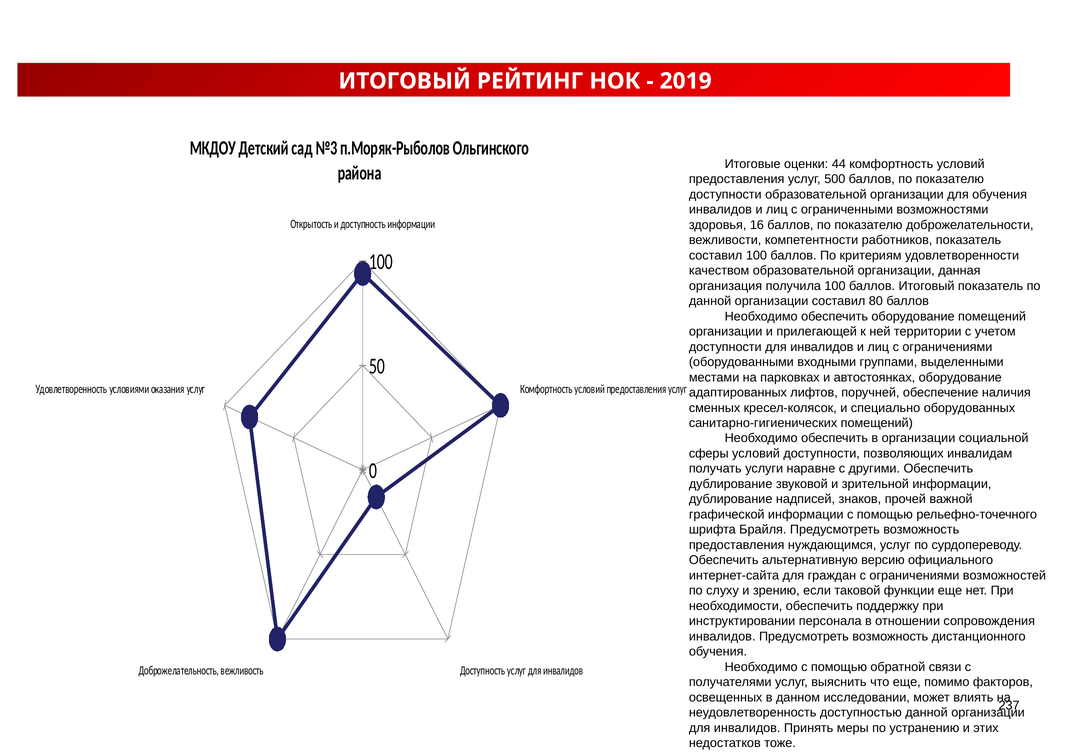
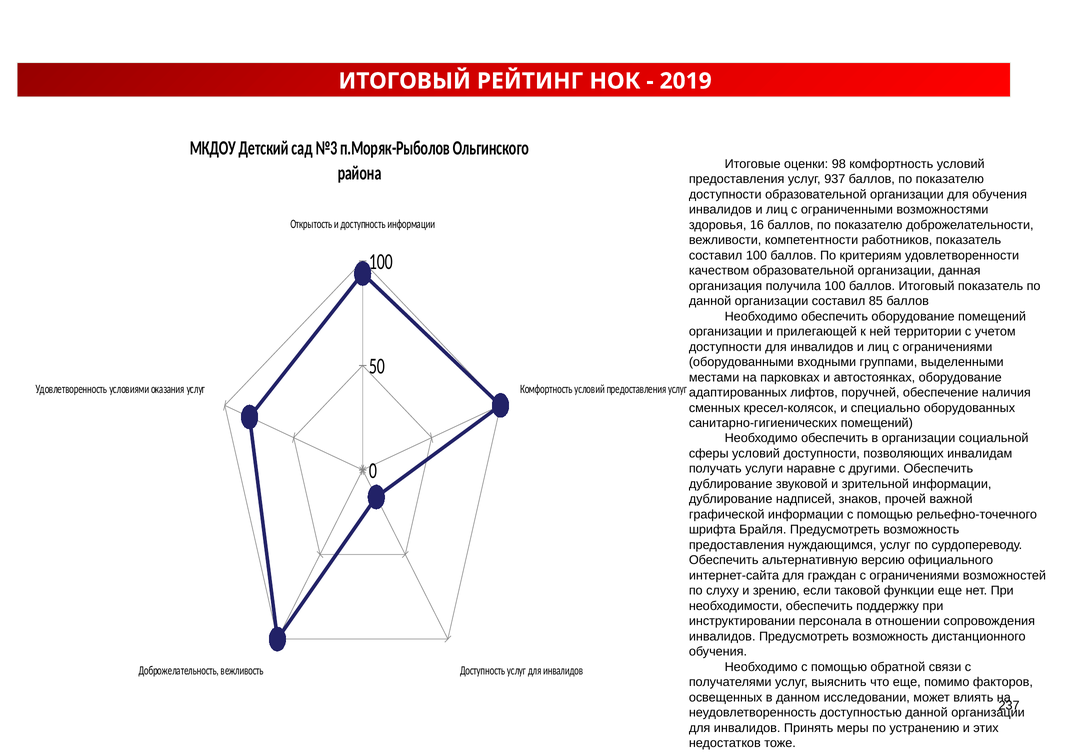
44: 44 -> 98
500: 500 -> 937
80: 80 -> 85
